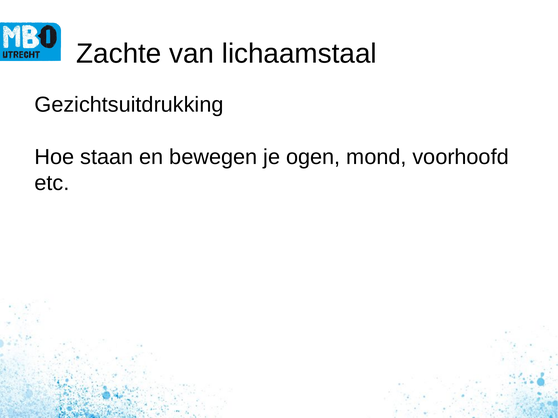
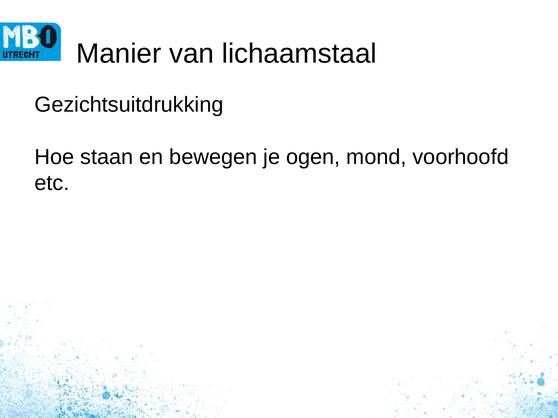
Zachte: Zachte -> Manier
